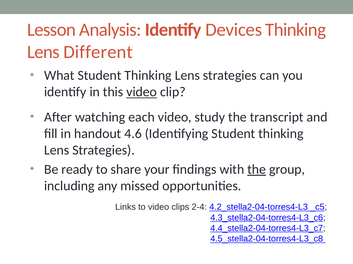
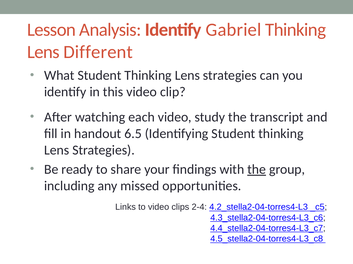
Devices: Devices -> Gabriel
video at (142, 92) underline: present -> none
4.6: 4.6 -> 6.5
